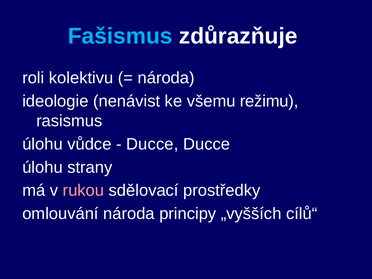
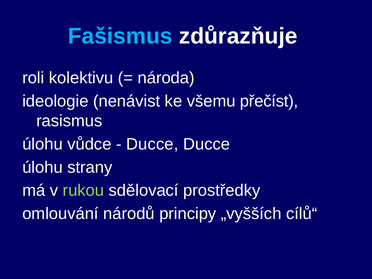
režimu: režimu -> přečíst
rukou colour: pink -> light green
omlouvání národa: národa -> národů
